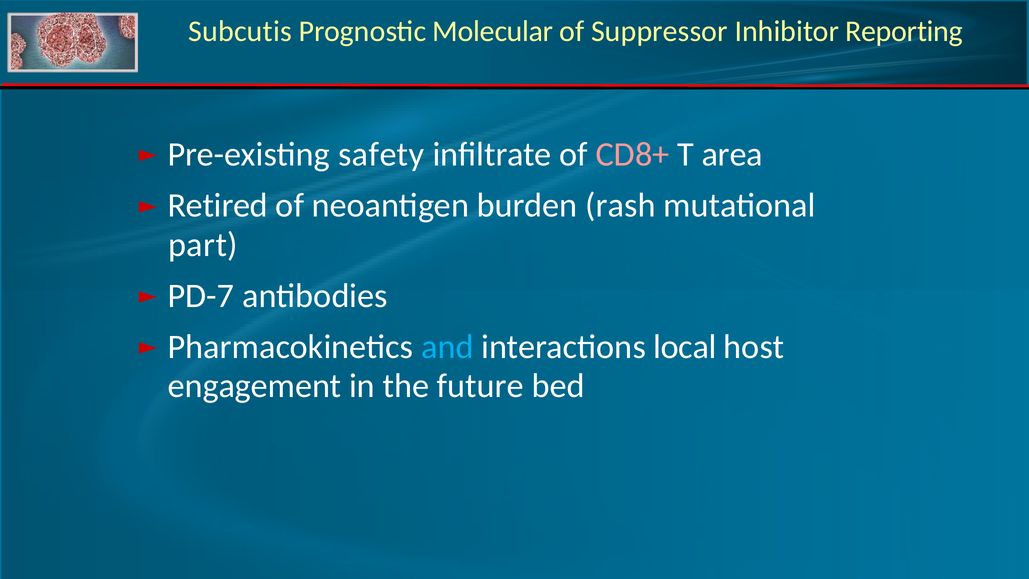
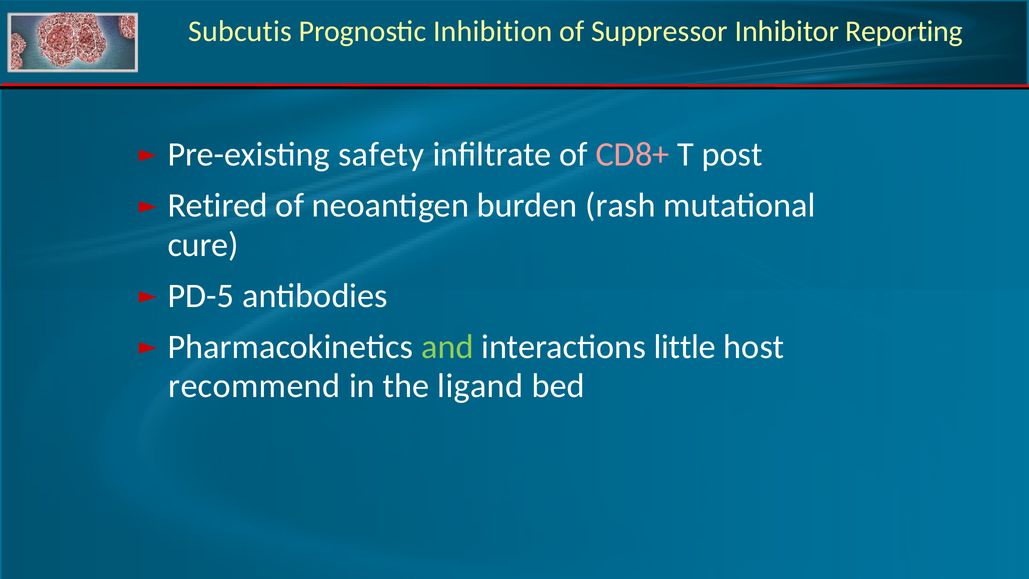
Molecular: Molecular -> Inhibition
area: area -> post
part: part -> cure
PD-7: PD-7 -> PD-5
and colour: light blue -> light green
local: local -> little
engagement: engagement -> recommend
future: future -> ligand
